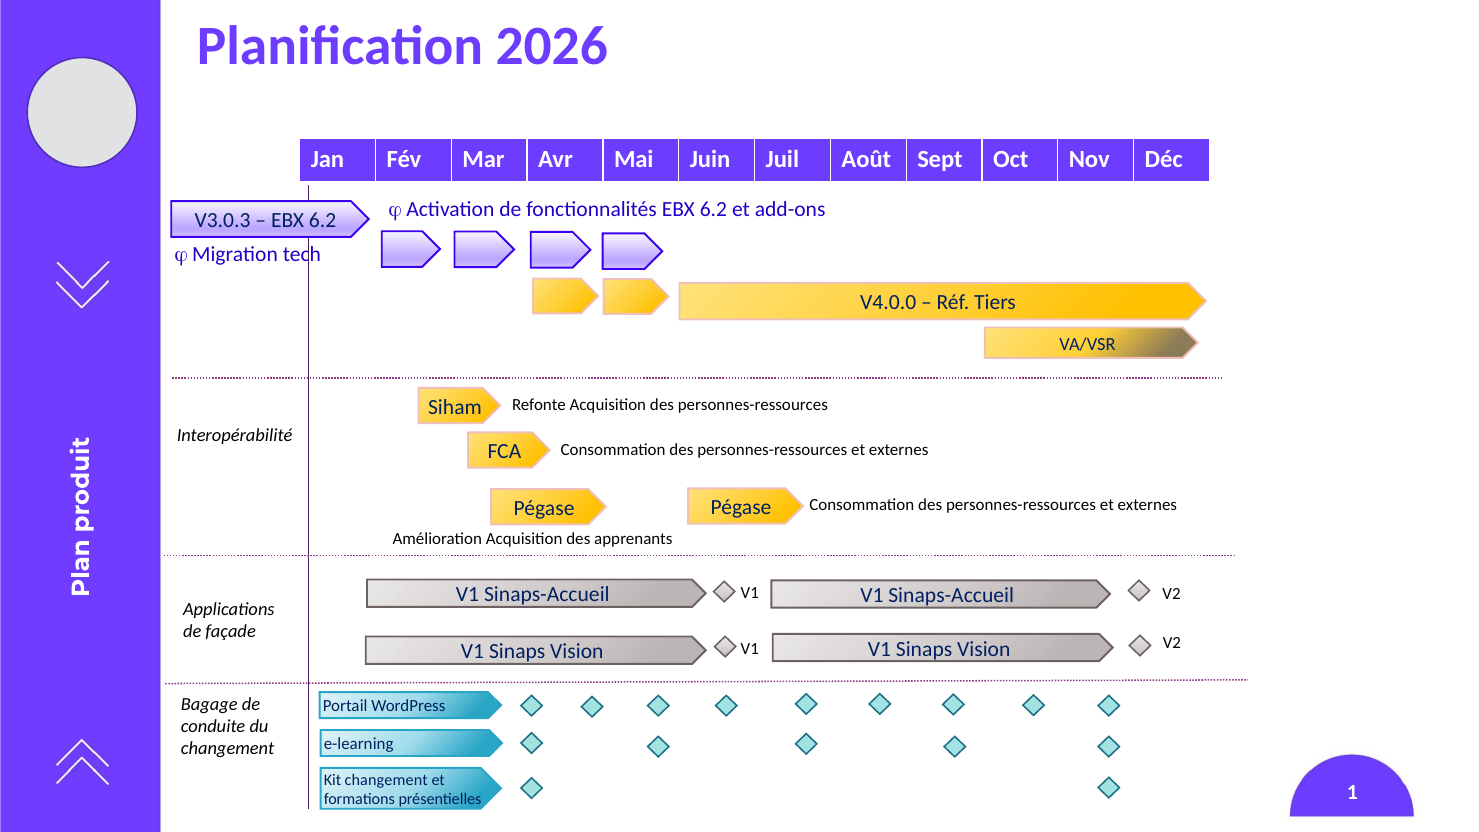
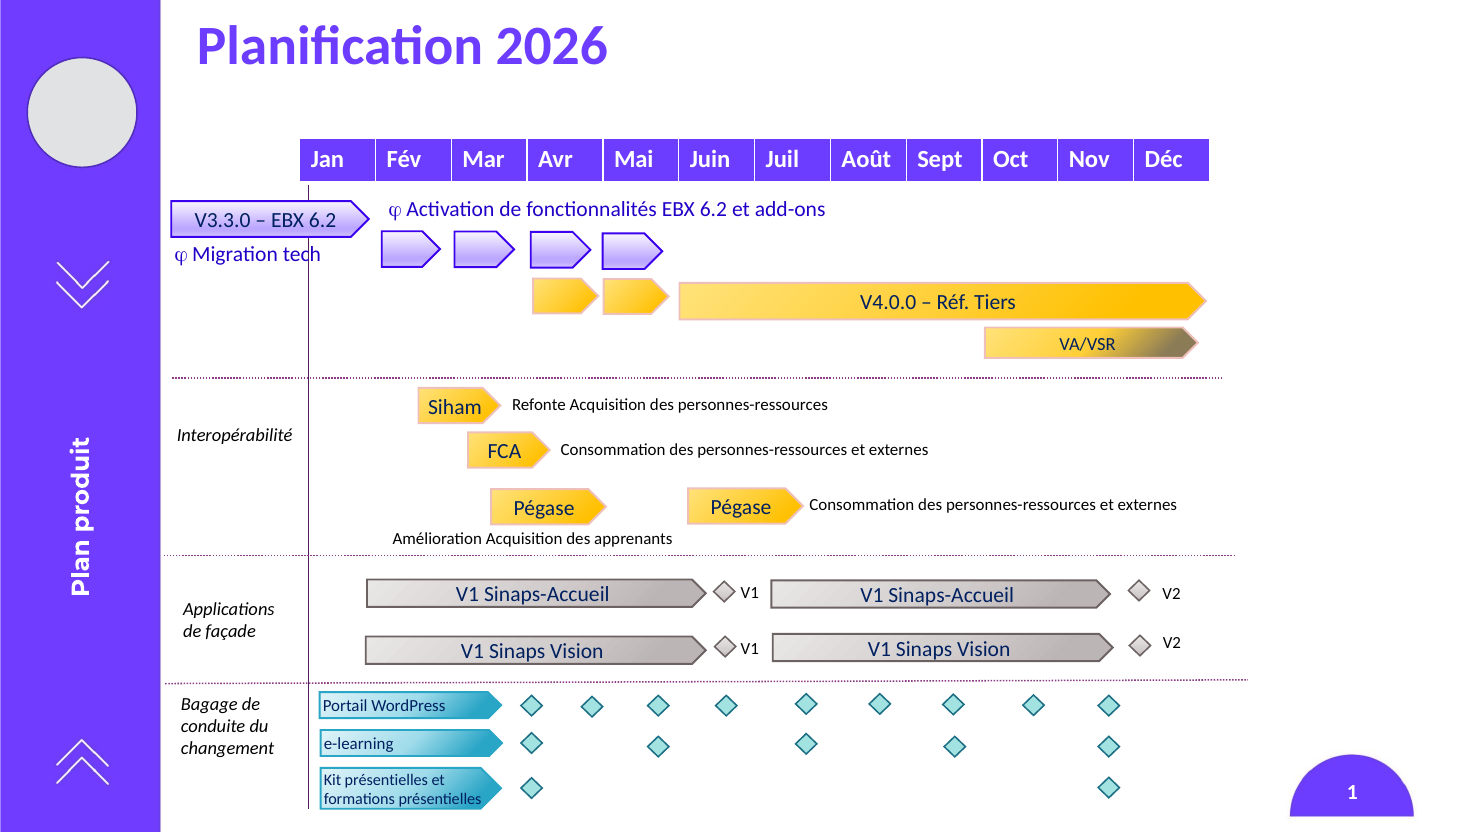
V3.0.3: V3.0.3 -> V3.3.0
Kit changement: changement -> présentielles
